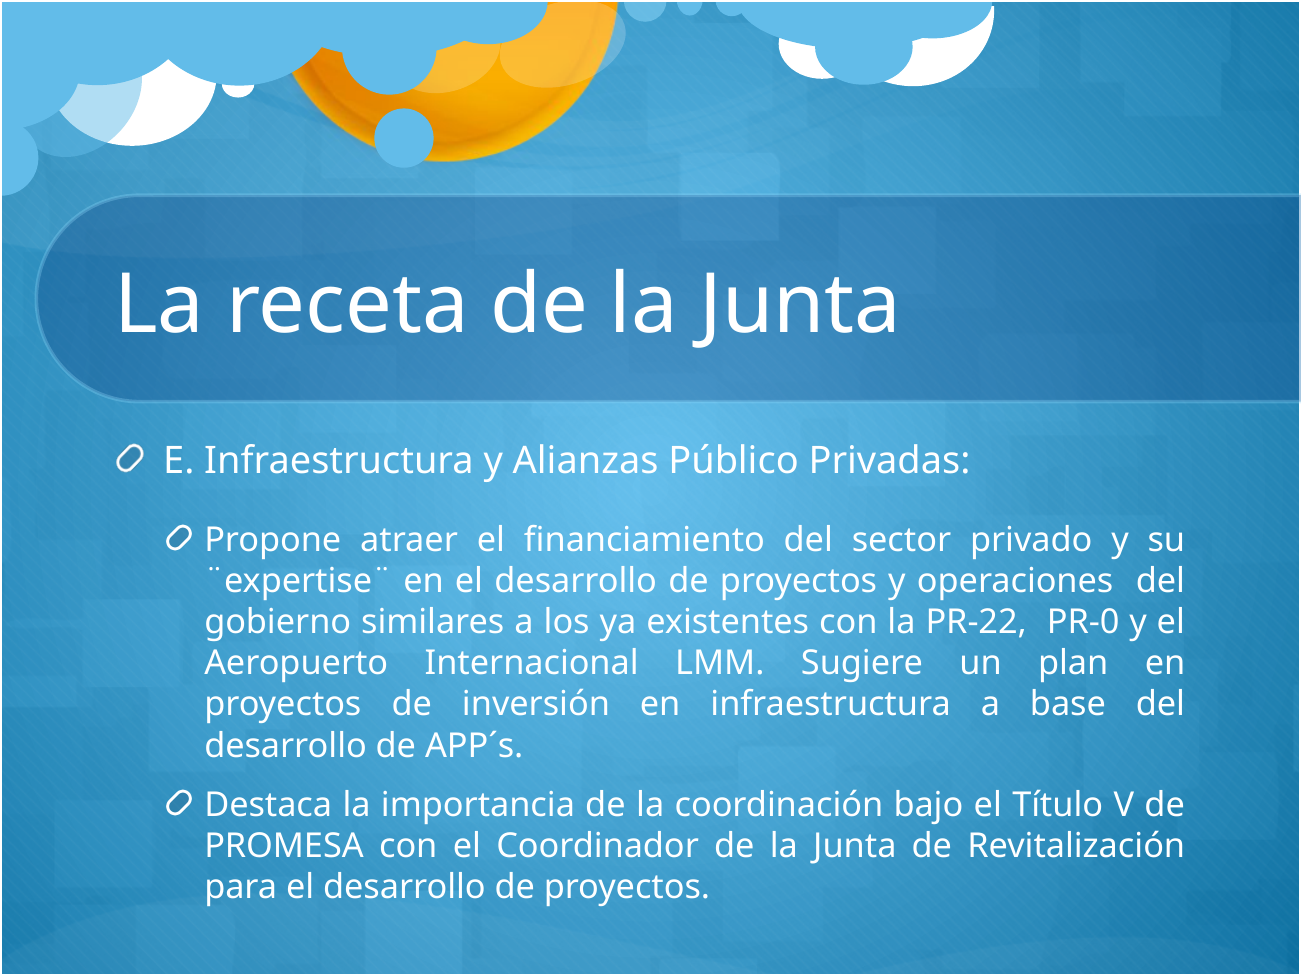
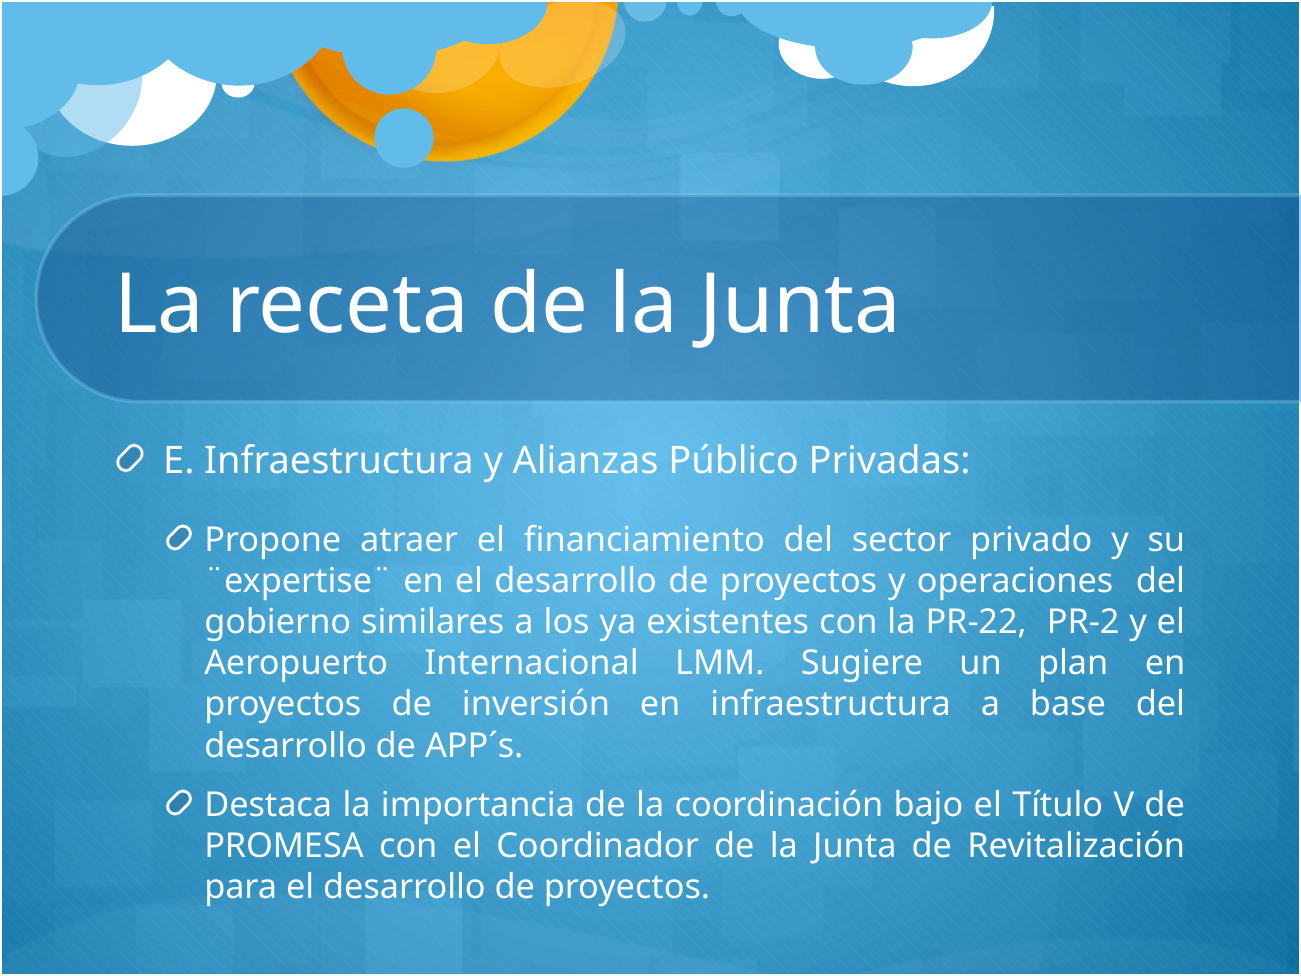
PR-0: PR-0 -> PR-2
